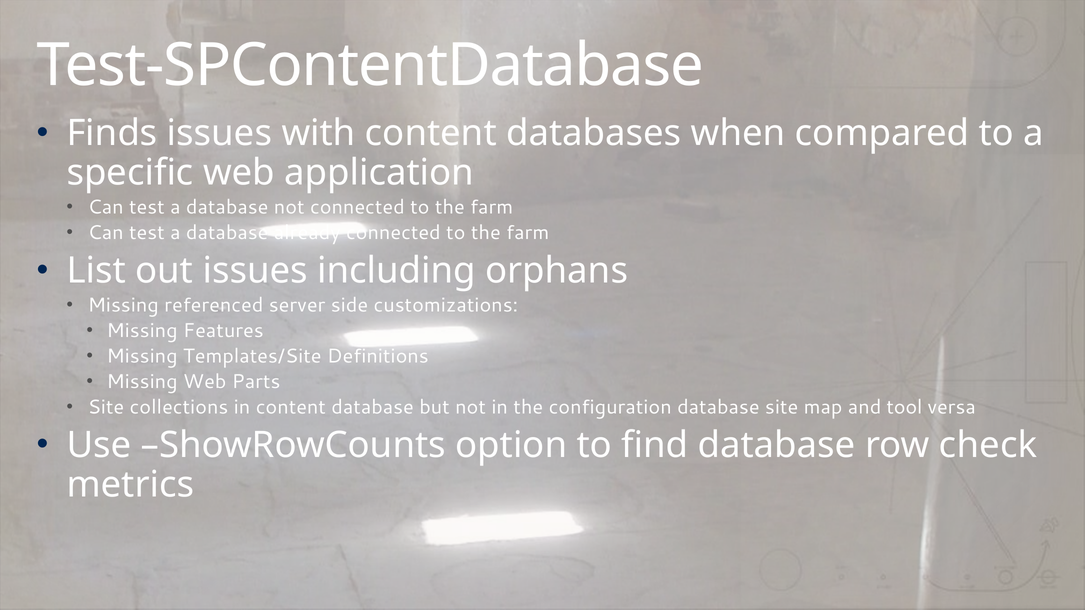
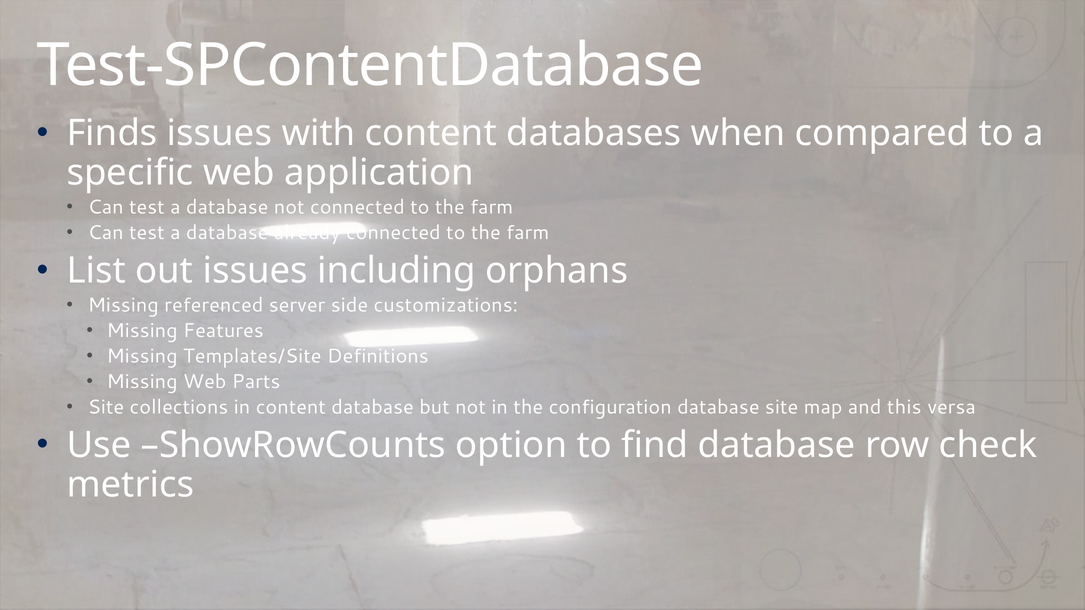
tool: tool -> this
